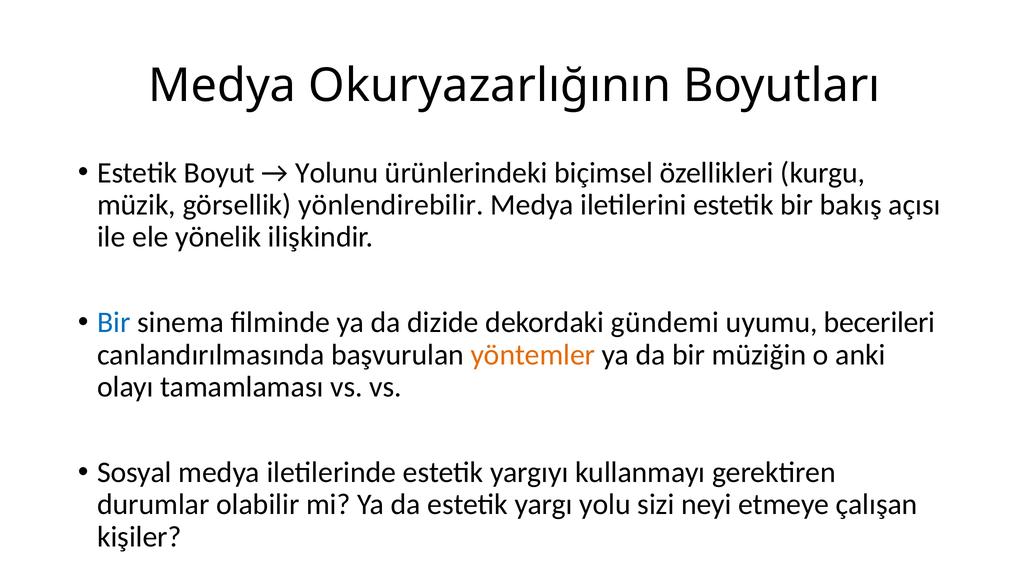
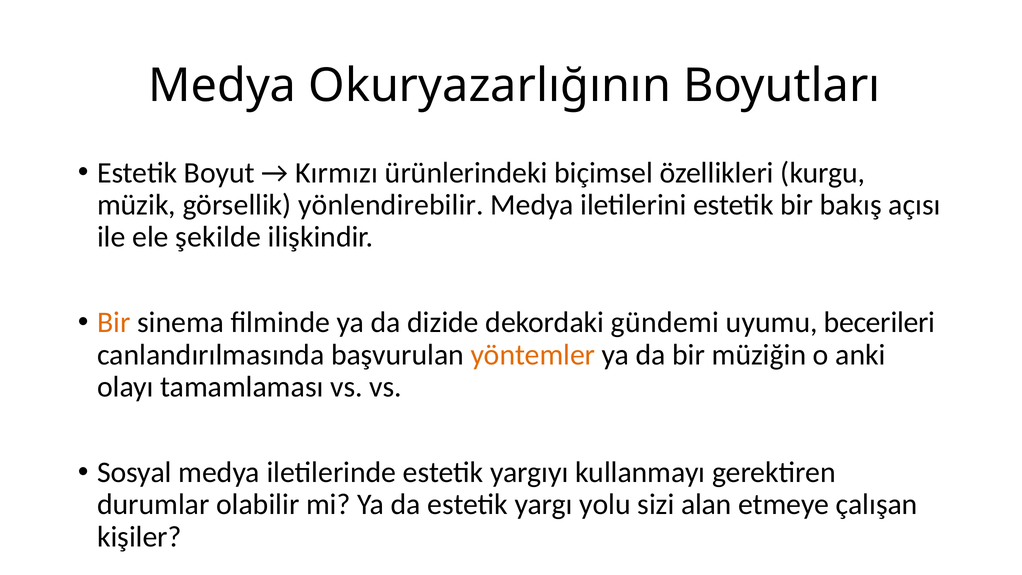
Yolunu: Yolunu -> Kırmızı
yönelik: yönelik -> şekilde
Bir at (114, 323) colour: blue -> orange
neyi: neyi -> alan
